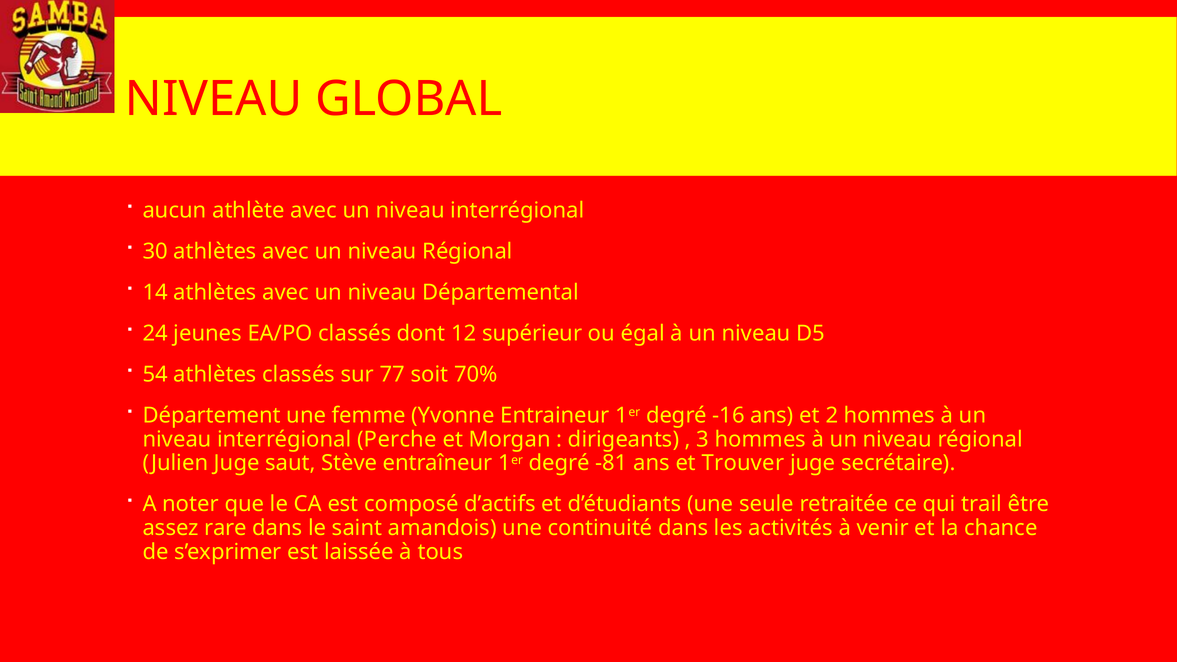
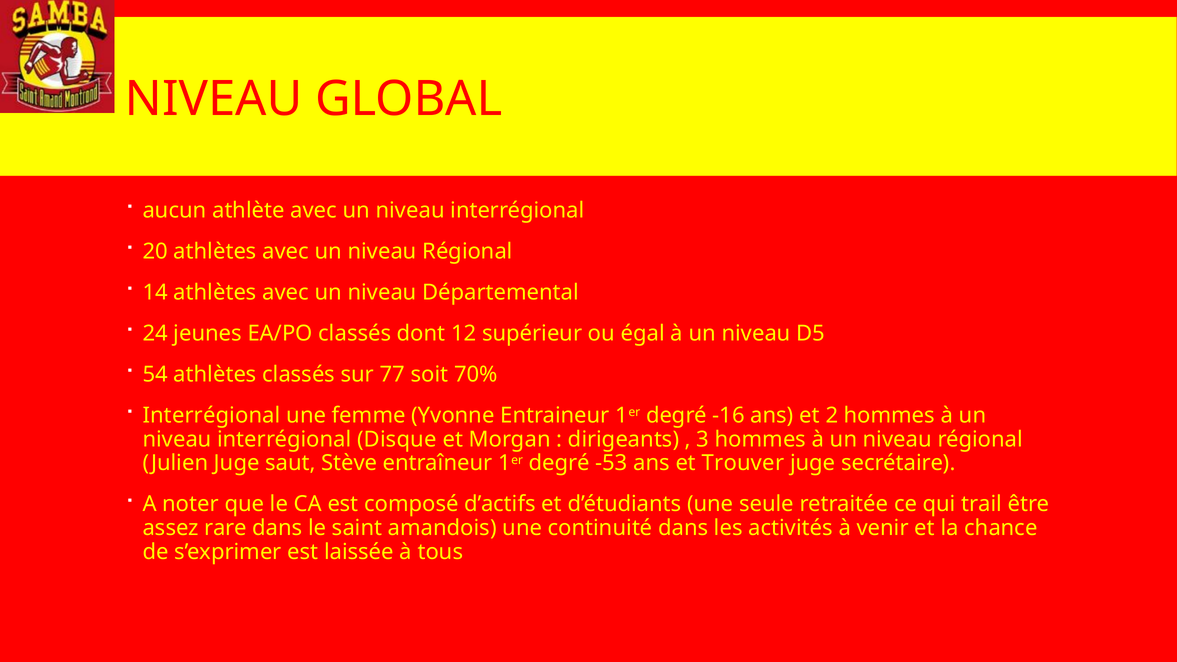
30: 30 -> 20
Département at (212, 415): Département -> Interrégional
Perche: Perche -> Disque
-81: -81 -> -53
